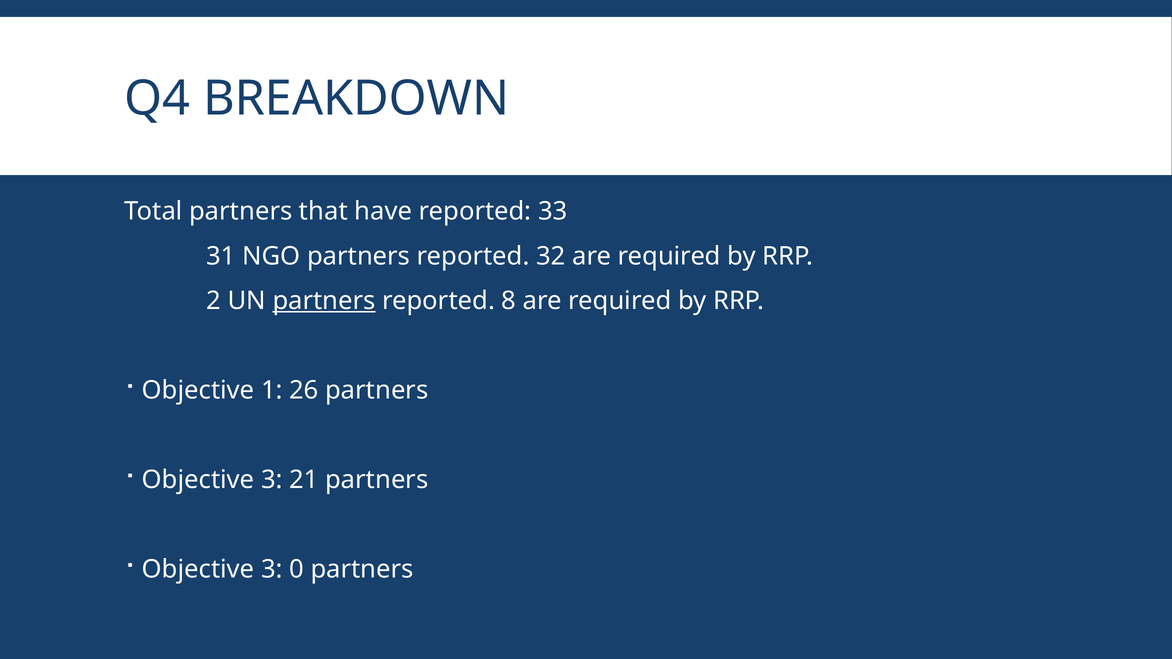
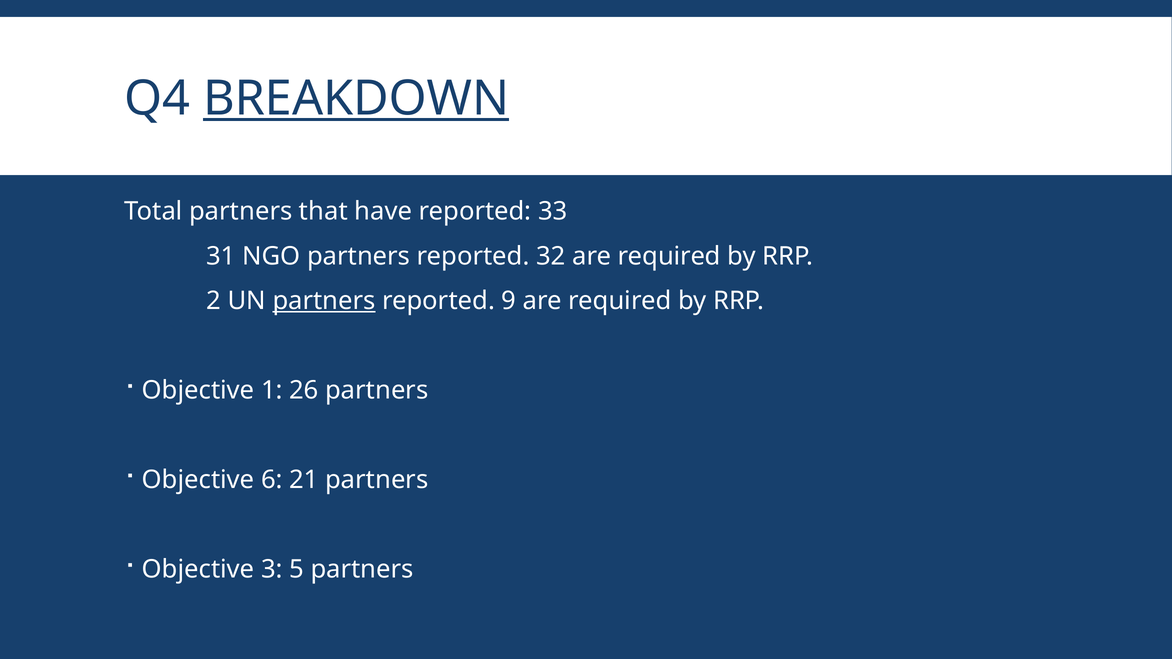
BREAKDOWN underline: none -> present
8: 8 -> 9
3 at (272, 480): 3 -> 6
0: 0 -> 5
